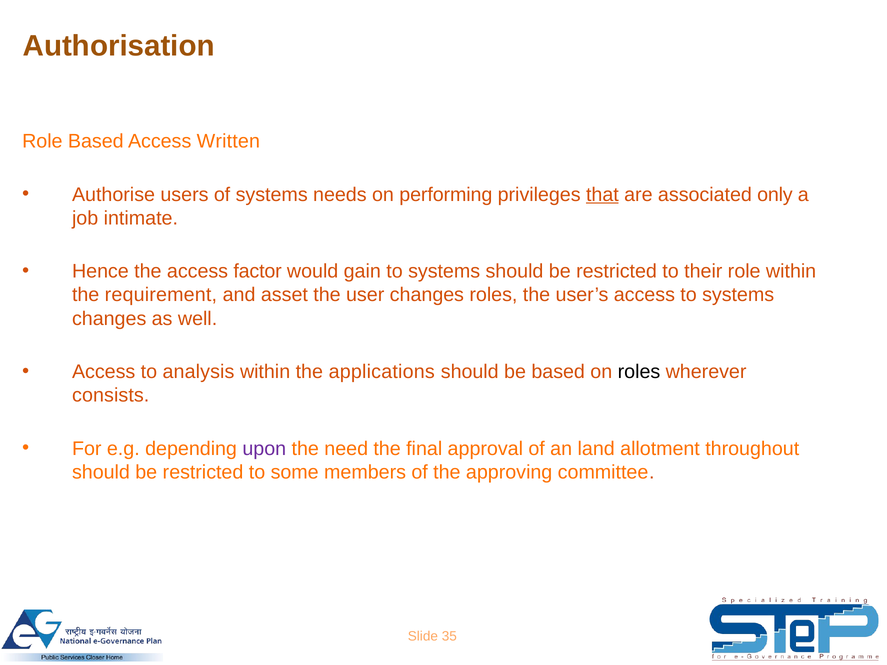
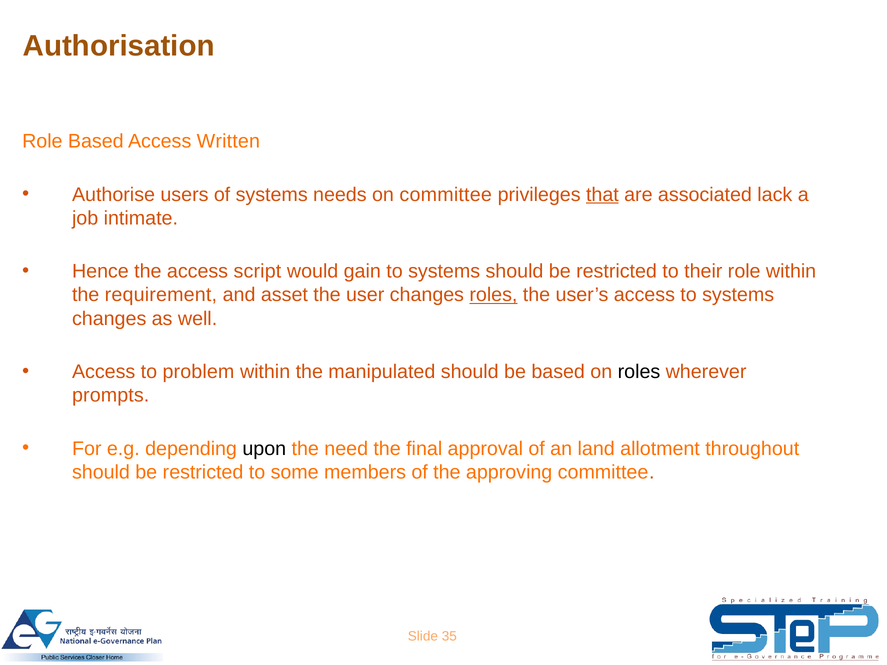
on performing: performing -> committee
only: only -> lack
factor: factor -> script
roles at (493, 295) underline: none -> present
analysis: analysis -> problem
applications: applications -> manipulated
consists: consists -> prompts
upon colour: purple -> black
